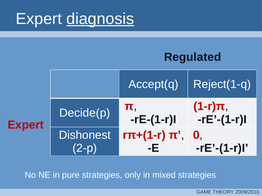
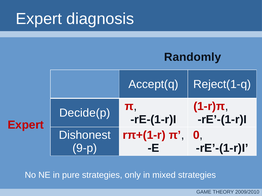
diagnosis underline: present -> none
Regulated: Regulated -> Randomly
2-p: 2-p -> 9-p
